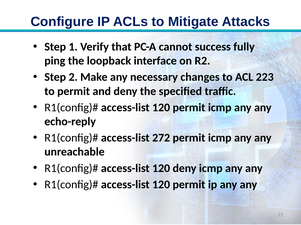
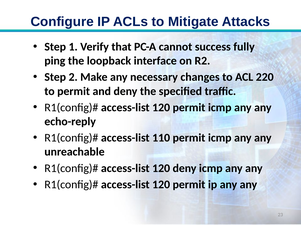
223: 223 -> 220
272: 272 -> 110
